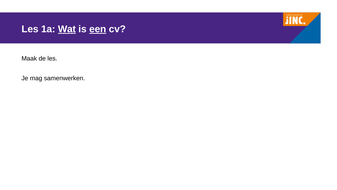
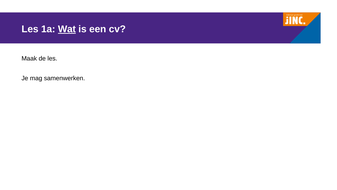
een underline: present -> none
